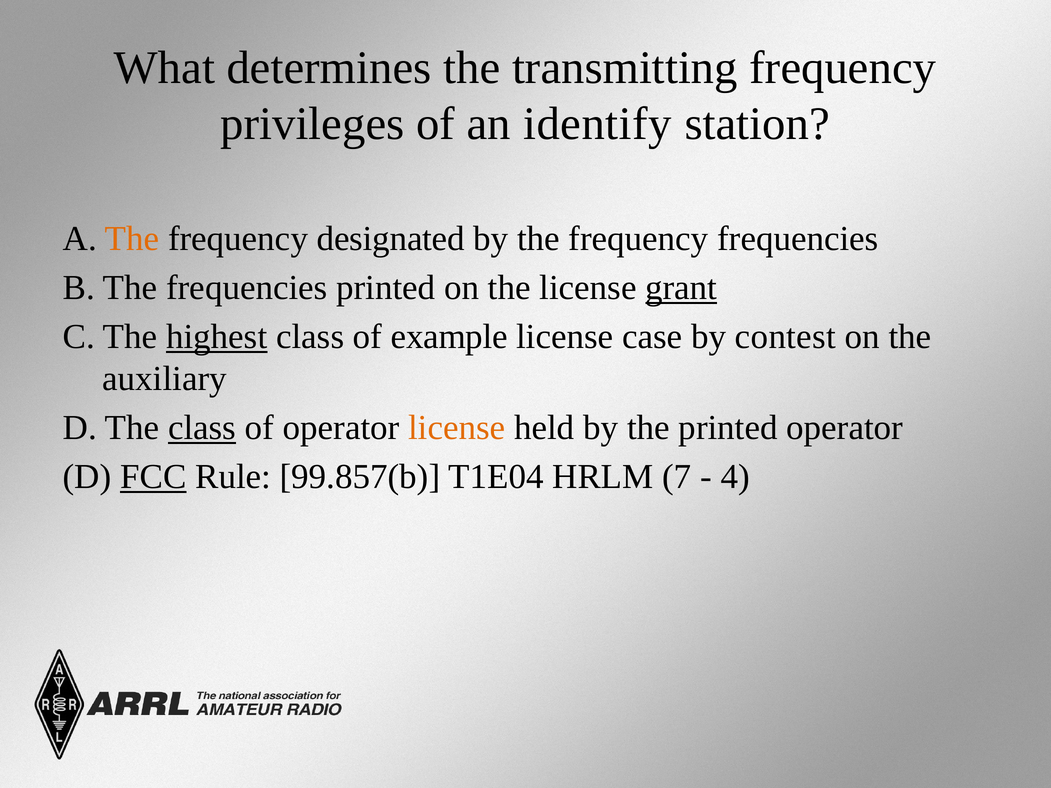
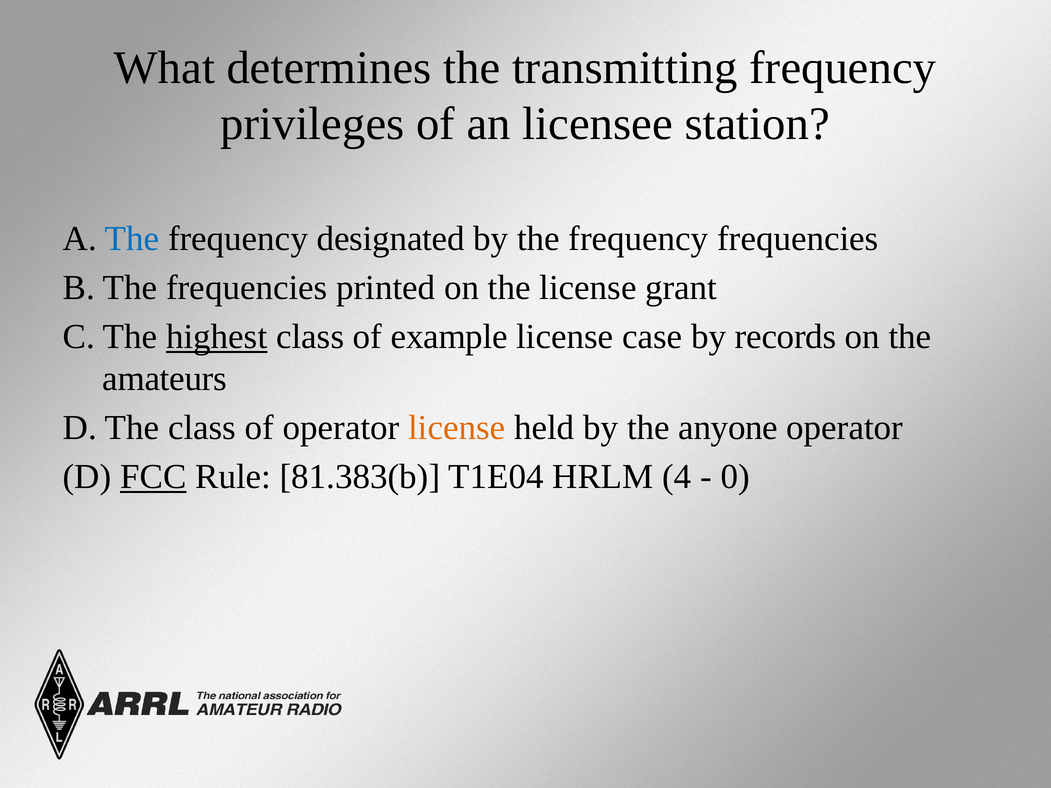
identify: identify -> licensee
The at (132, 239) colour: orange -> blue
grant underline: present -> none
contest: contest -> records
auxiliary: auxiliary -> amateurs
class at (202, 428) underline: present -> none
the printed: printed -> anyone
99.857(b: 99.857(b -> 81.383(b
7: 7 -> 4
4: 4 -> 0
